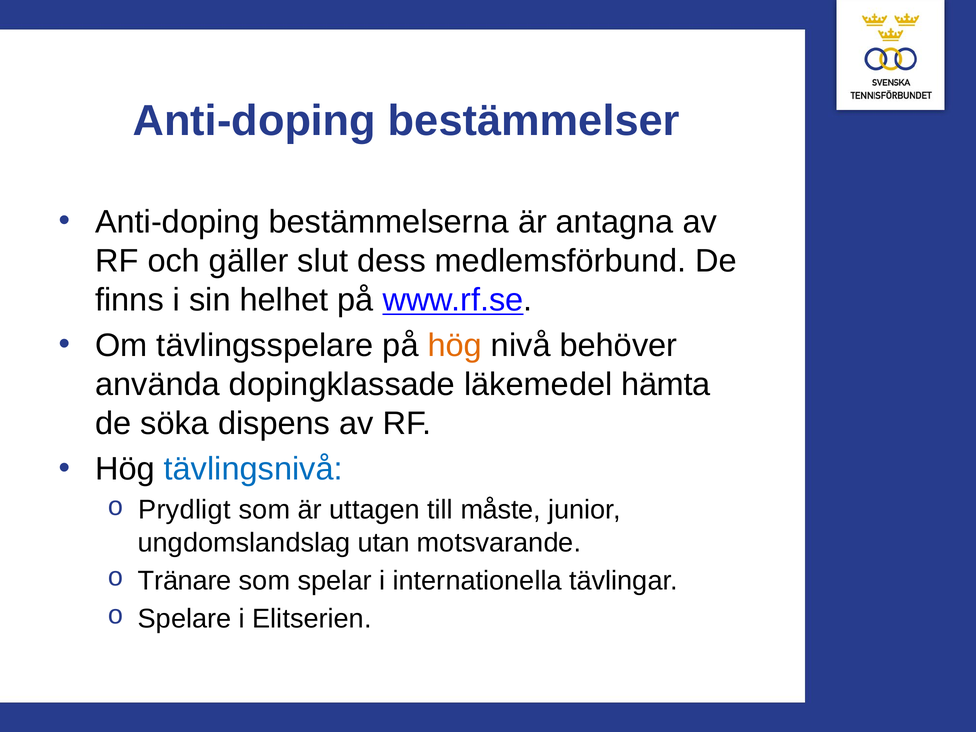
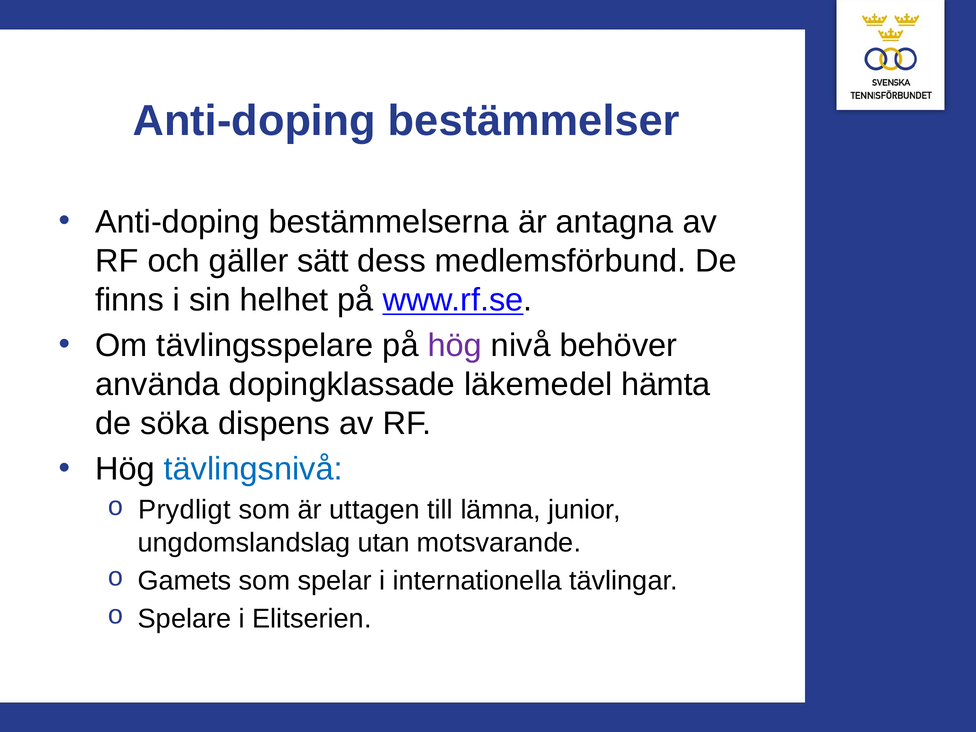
slut: slut -> sätt
hög at (455, 345) colour: orange -> purple
måste: måste -> lämna
Tränare: Tränare -> Gamets
